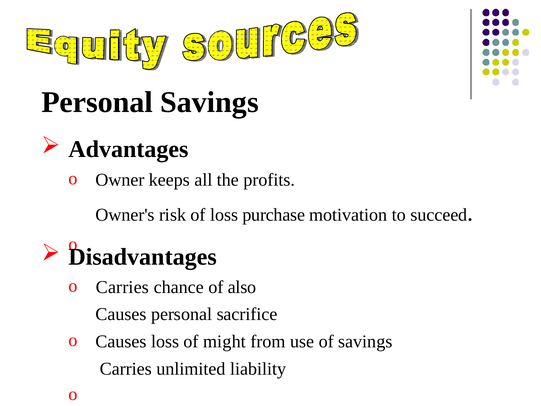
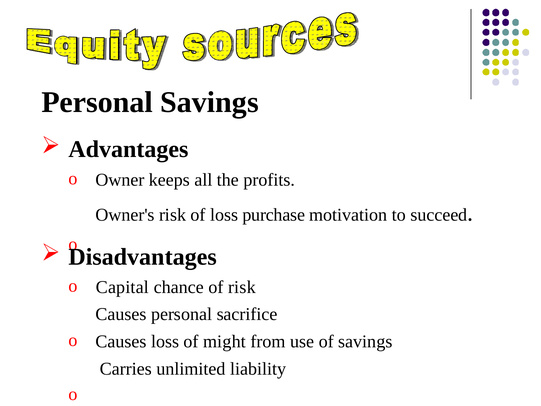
Carries at (122, 287): Carries -> Capital
of also: also -> risk
